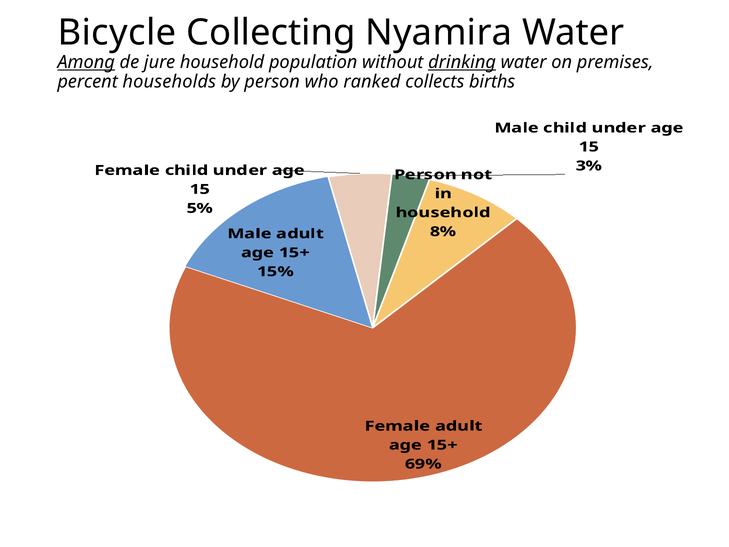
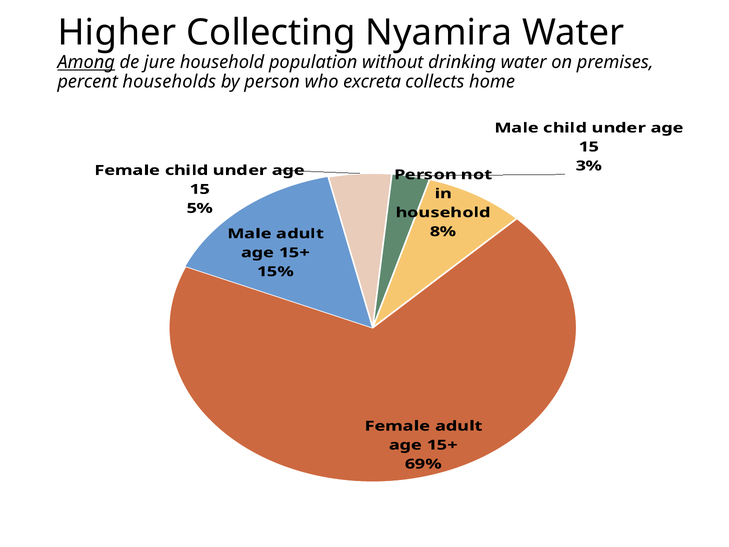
Bicycle: Bicycle -> Higher
drinking underline: present -> none
ranked: ranked -> excreta
births: births -> home
